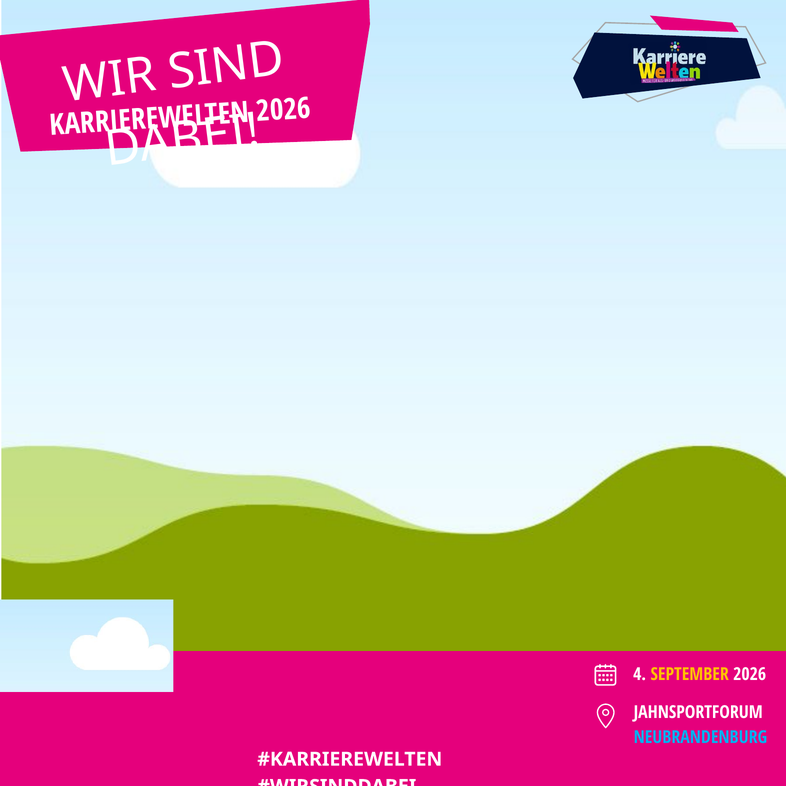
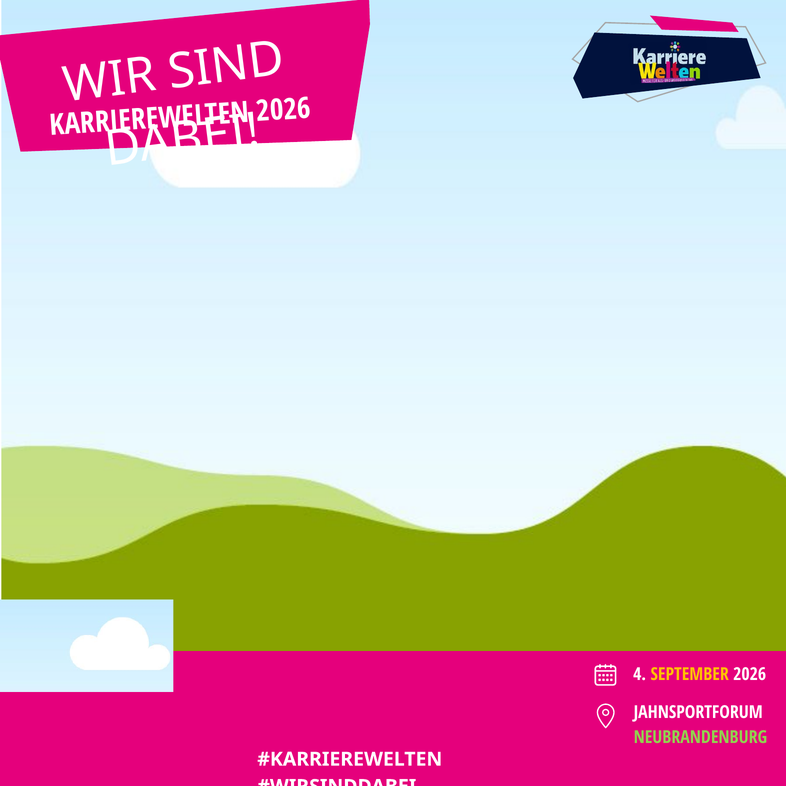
NEUBRANDENBURG colour: light blue -> light green
